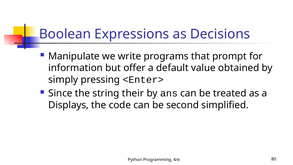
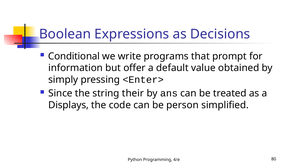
Manipulate: Manipulate -> Conditional
second: second -> person
